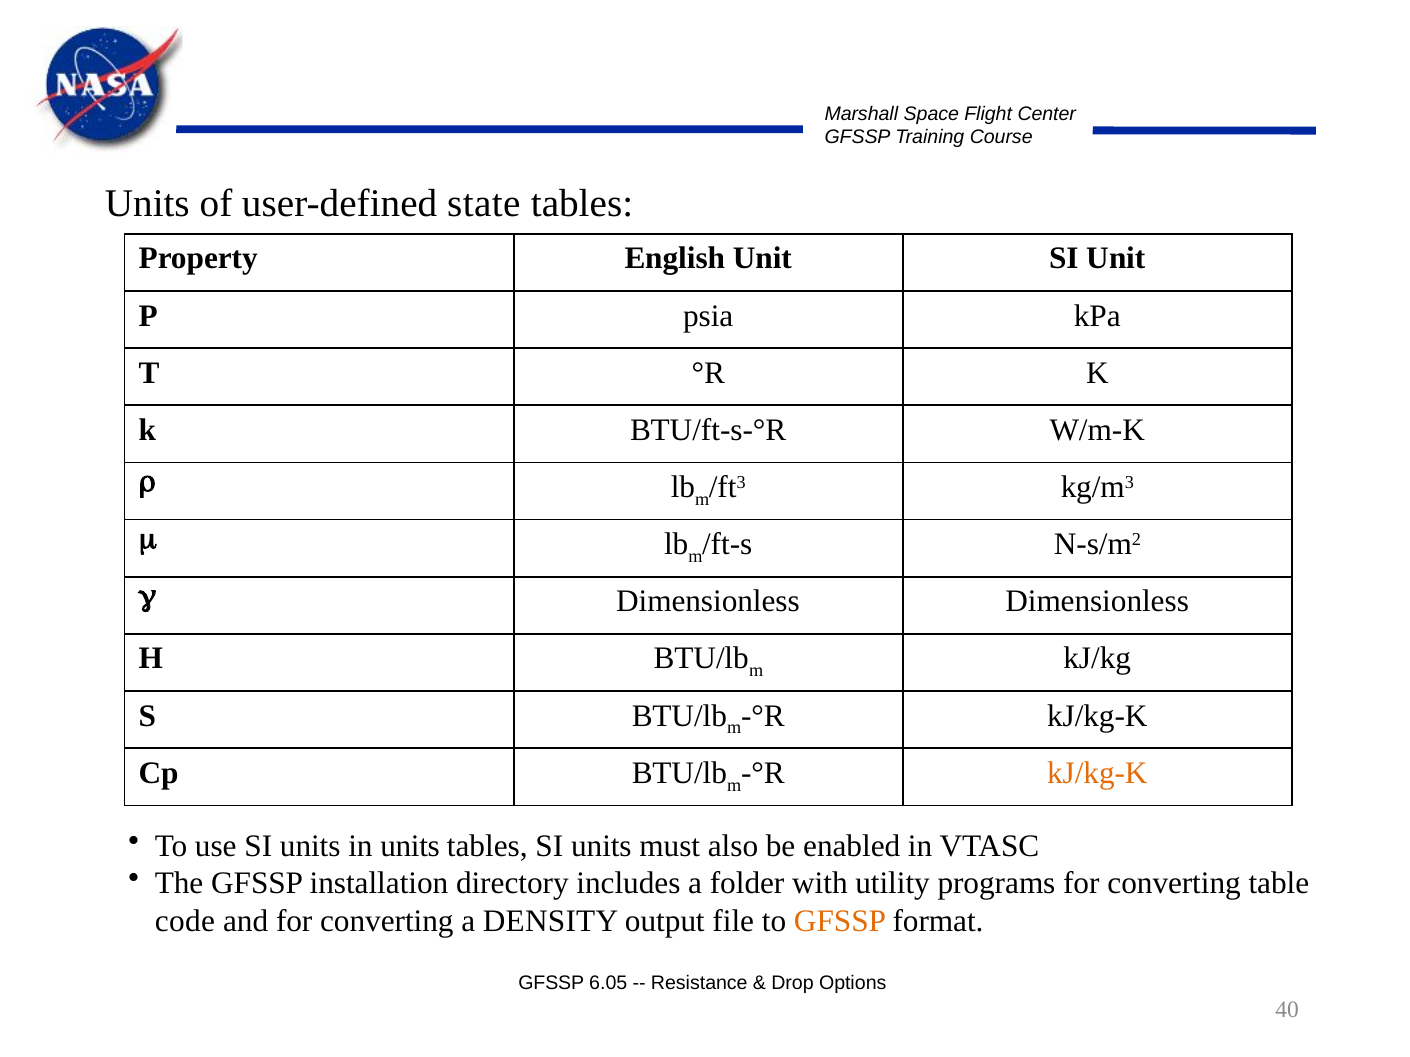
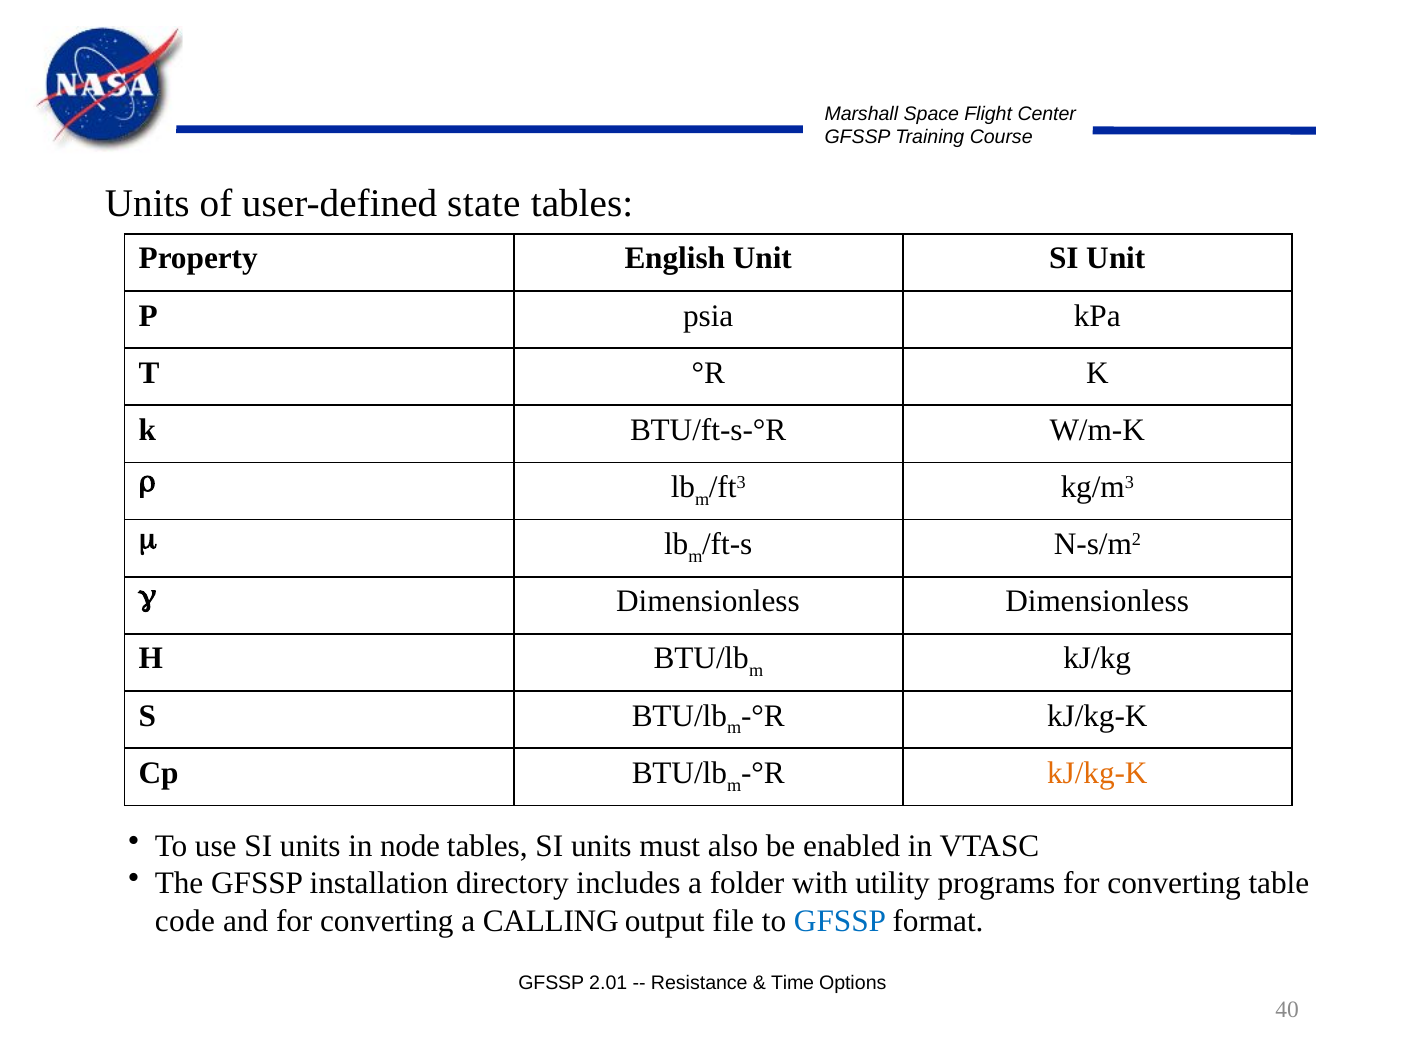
in units: units -> node
DENSITY: DENSITY -> CALLING
GFSSP at (840, 921) colour: orange -> blue
6.05: 6.05 -> 2.01
Drop: Drop -> Time
